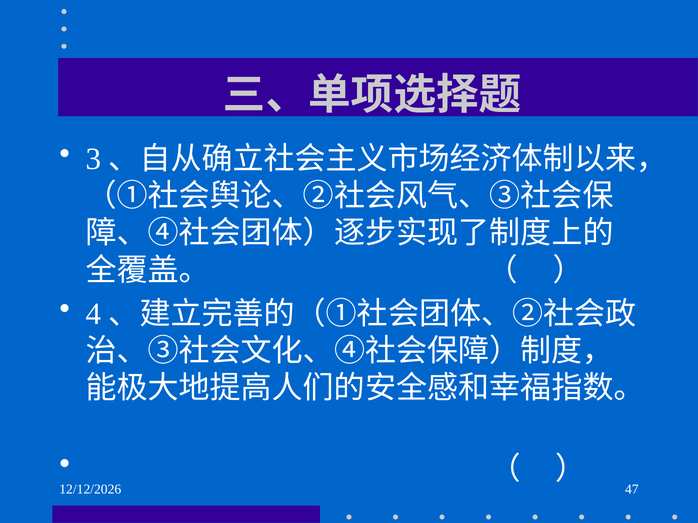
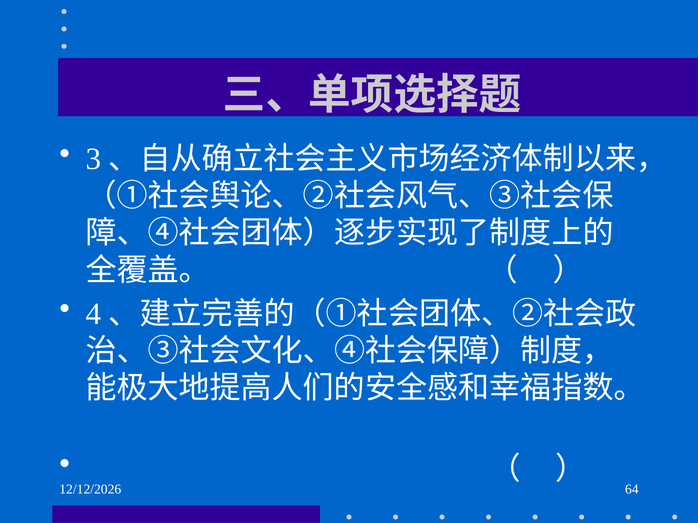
47: 47 -> 64
